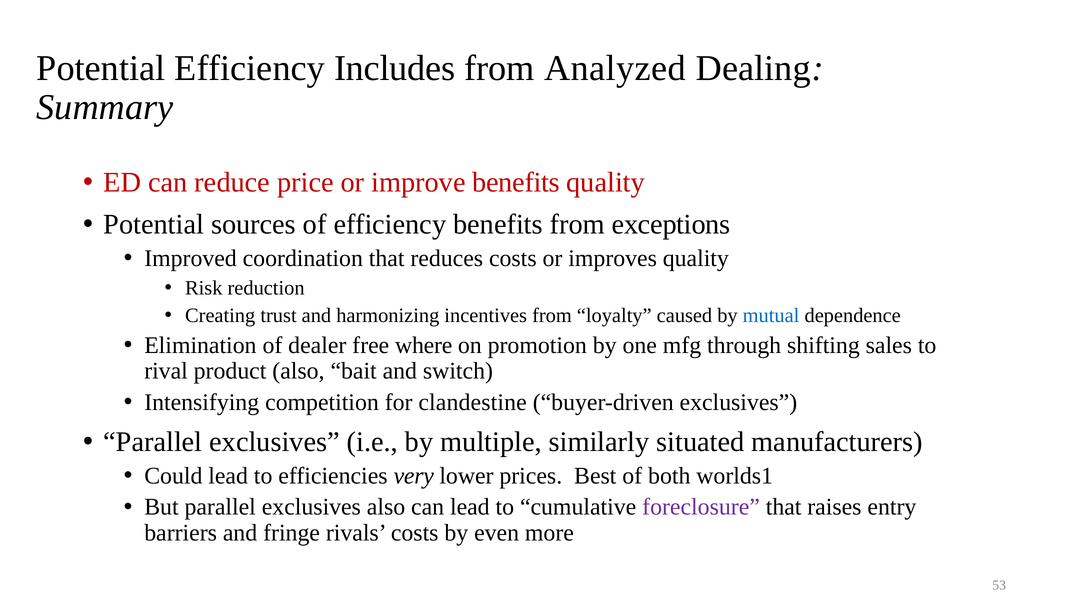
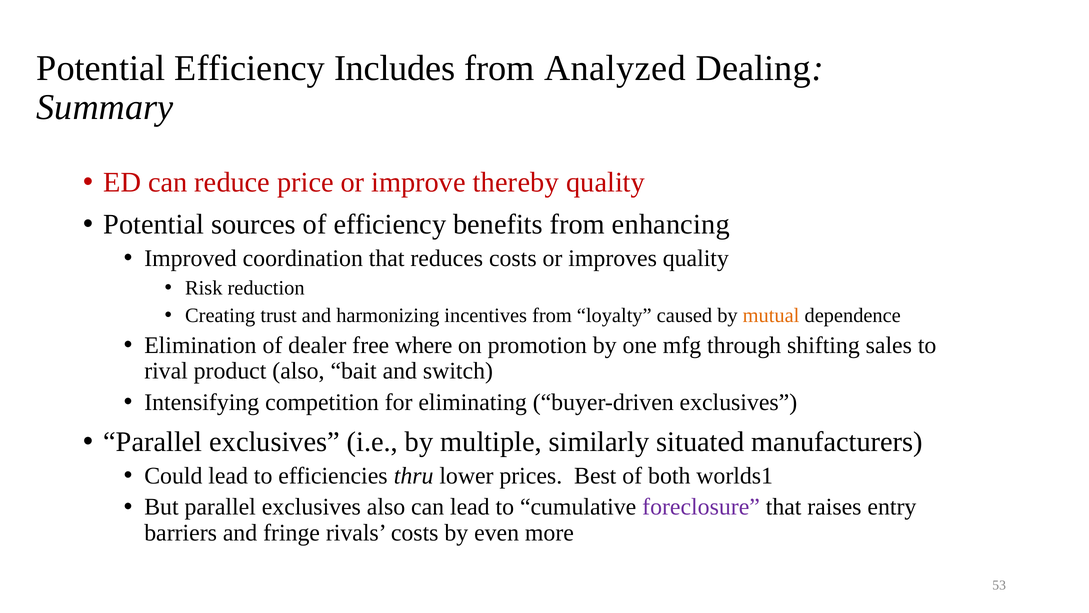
improve benefits: benefits -> thereby
exceptions: exceptions -> enhancing
mutual colour: blue -> orange
clandestine: clandestine -> eliminating
very: very -> thru
